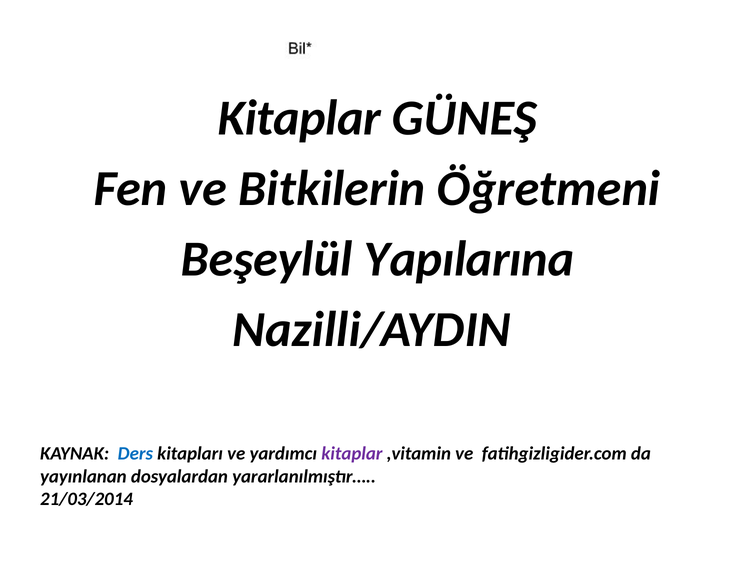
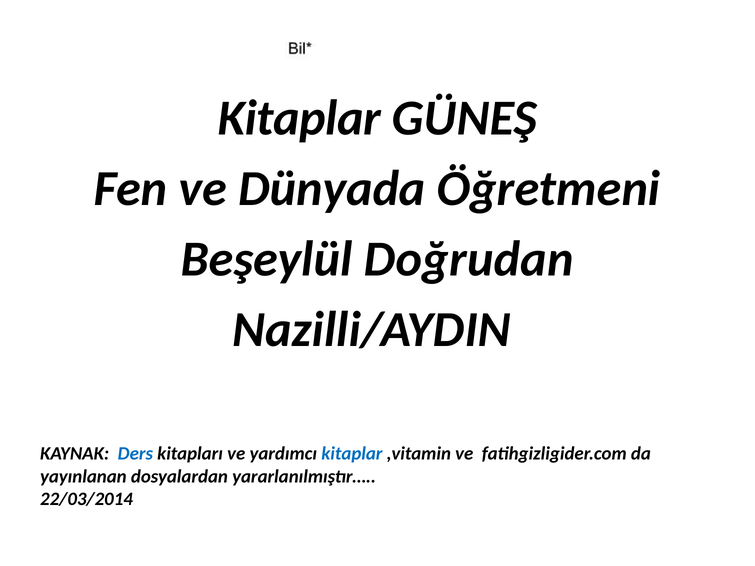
Bitkilerin: Bitkilerin -> Dünyada
Yapılarına: Yapılarına -> Doğrudan
kitaplar at (352, 454) colour: purple -> blue
21/03/2014: 21/03/2014 -> 22/03/2014
